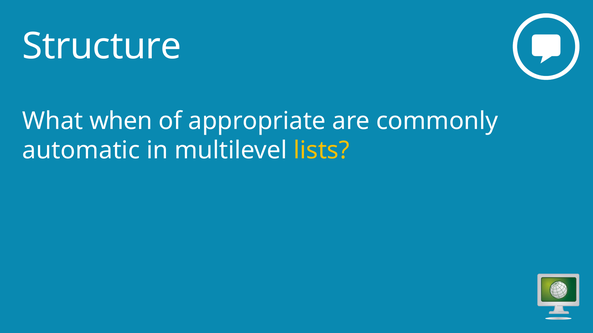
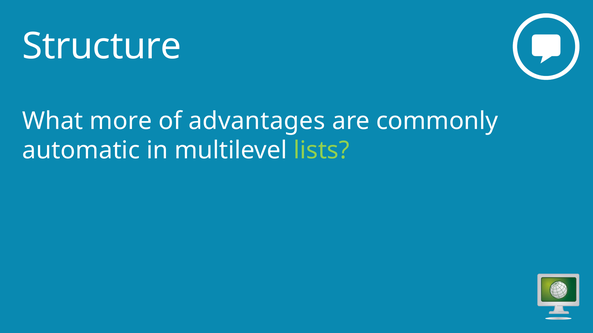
when: when -> more
appropriate: appropriate -> advantages
lists colour: yellow -> light green
